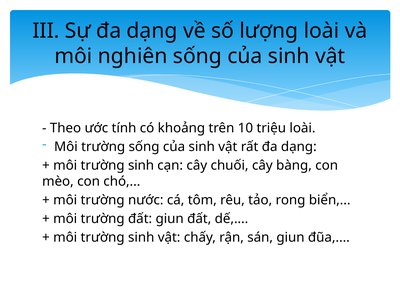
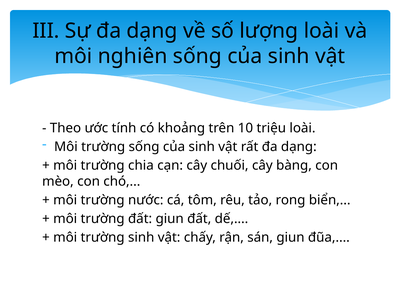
sinh at (141, 165): sinh -> chia
